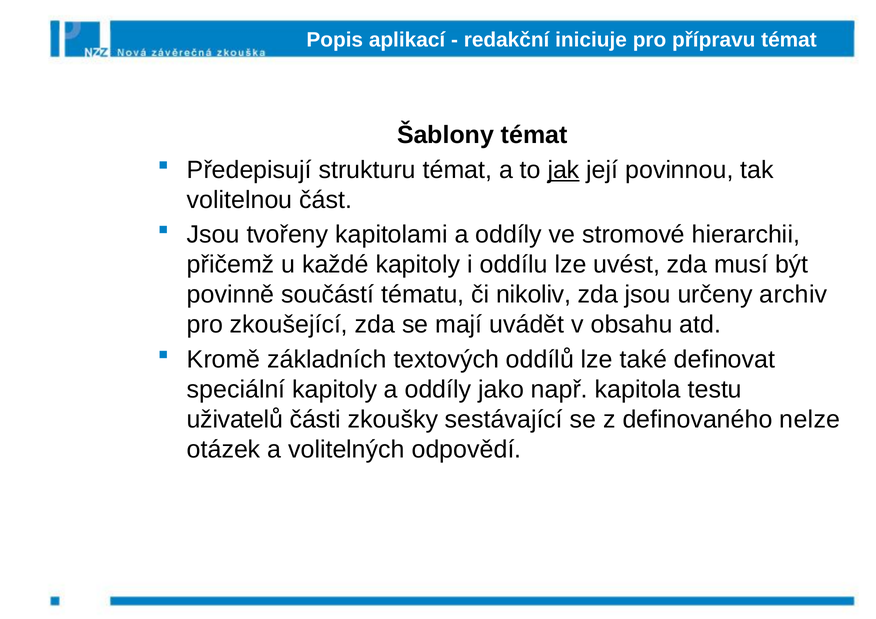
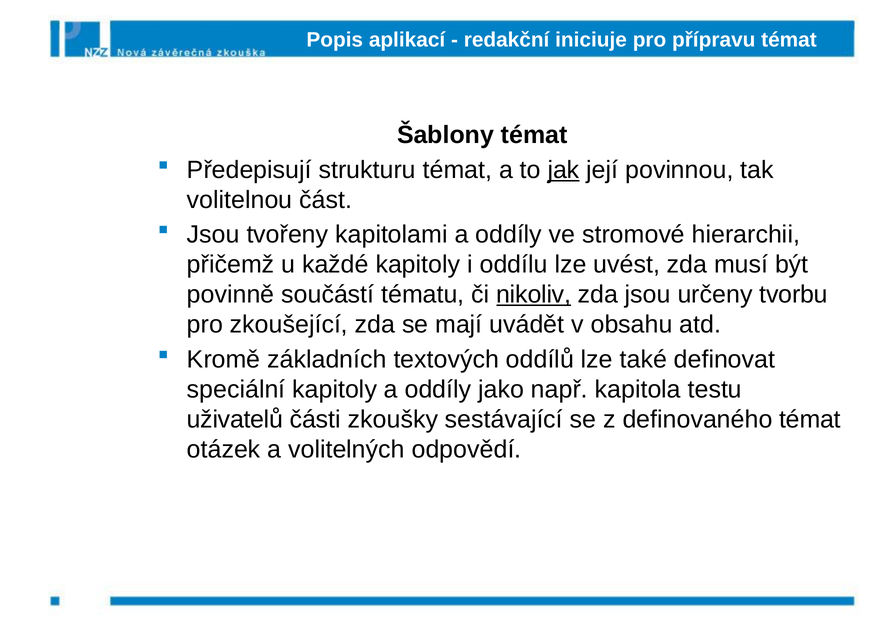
nikoliv underline: none -> present
archiv: archiv -> tvorbu
definovaného nelze: nelze -> témat
